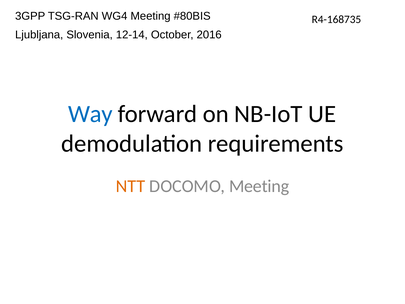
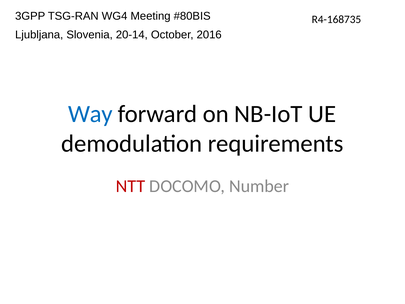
12-14: 12-14 -> 20-14
NTT colour: orange -> red
DOCOMO Meeting: Meeting -> Number
